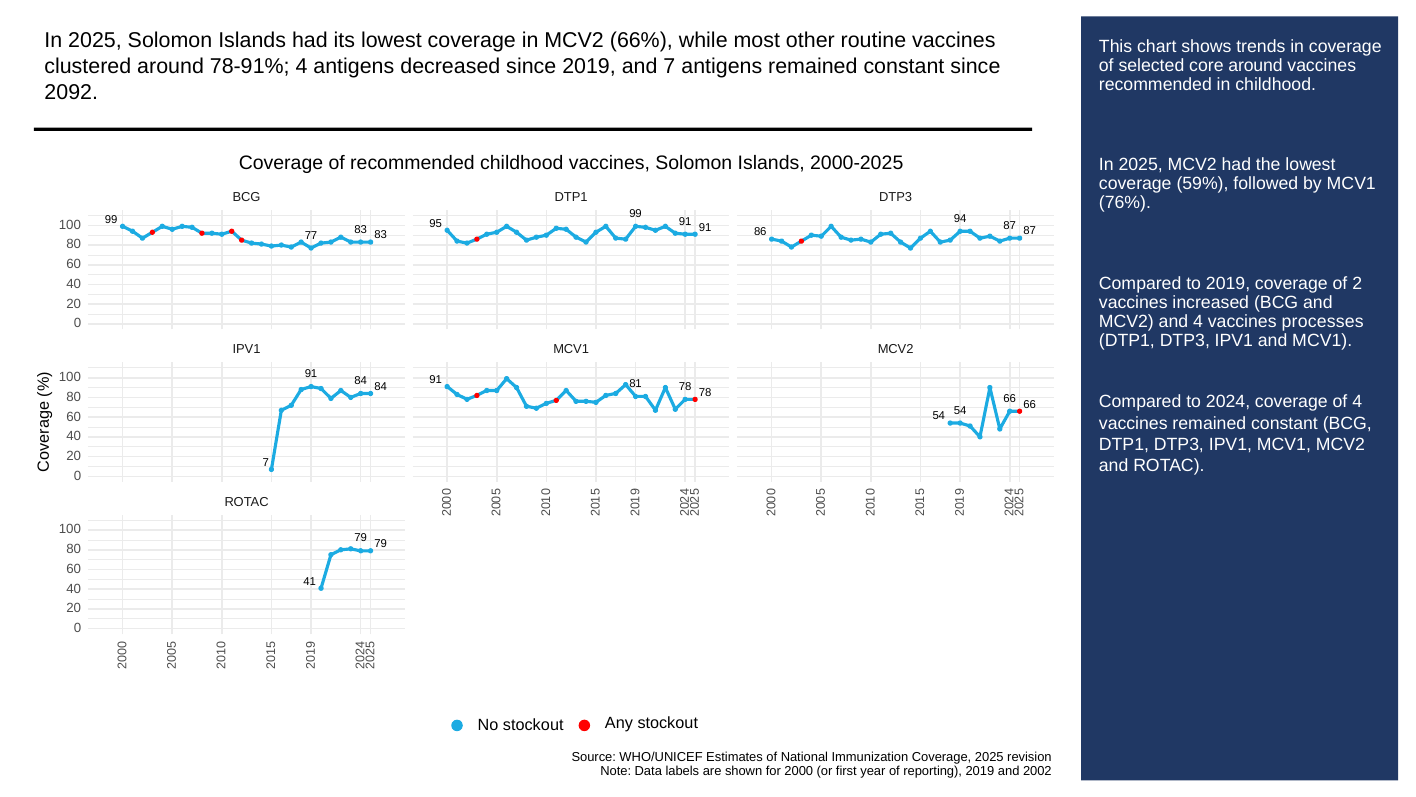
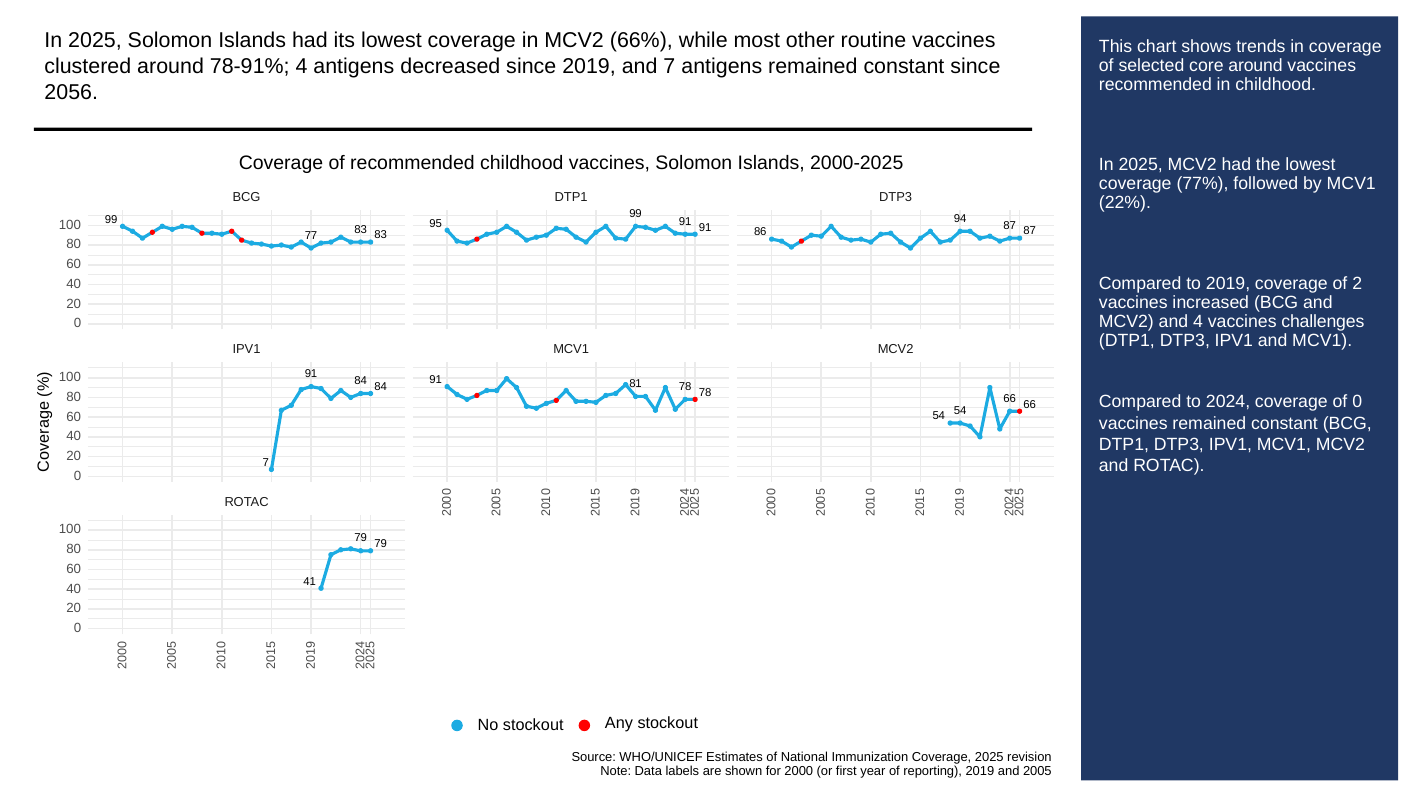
2092: 2092 -> 2056
59%: 59% -> 77%
76%: 76% -> 22%
processes: processes -> challenges
of 4: 4 -> 0
2002: 2002 -> 2005
